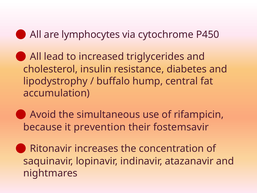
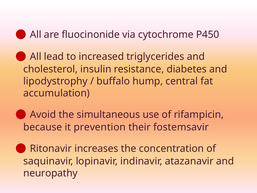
lymphocytes: lymphocytes -> fluocinonide
nightmares: nightmares -> neuropathy
